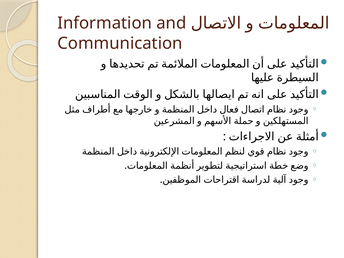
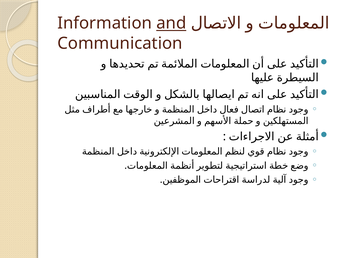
and underline: none -> present
